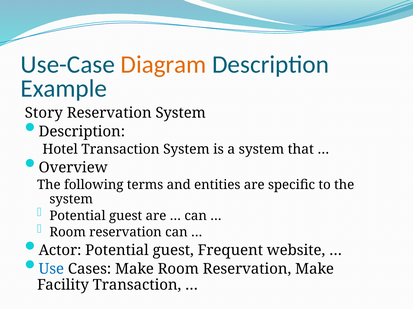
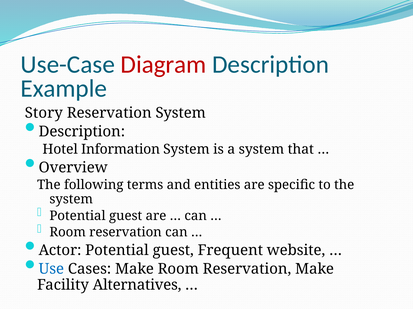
Diagram colour: orange -> red
Hotel Transaction: Transaction -> Information
Facility Transaction: Transaction -> Alternatives
